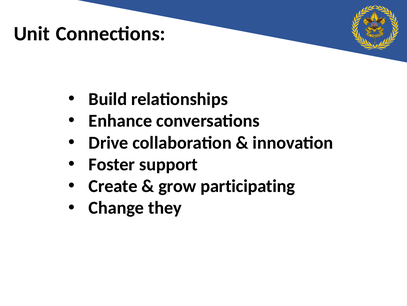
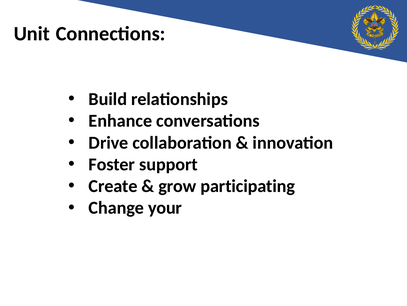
they: they -> your
